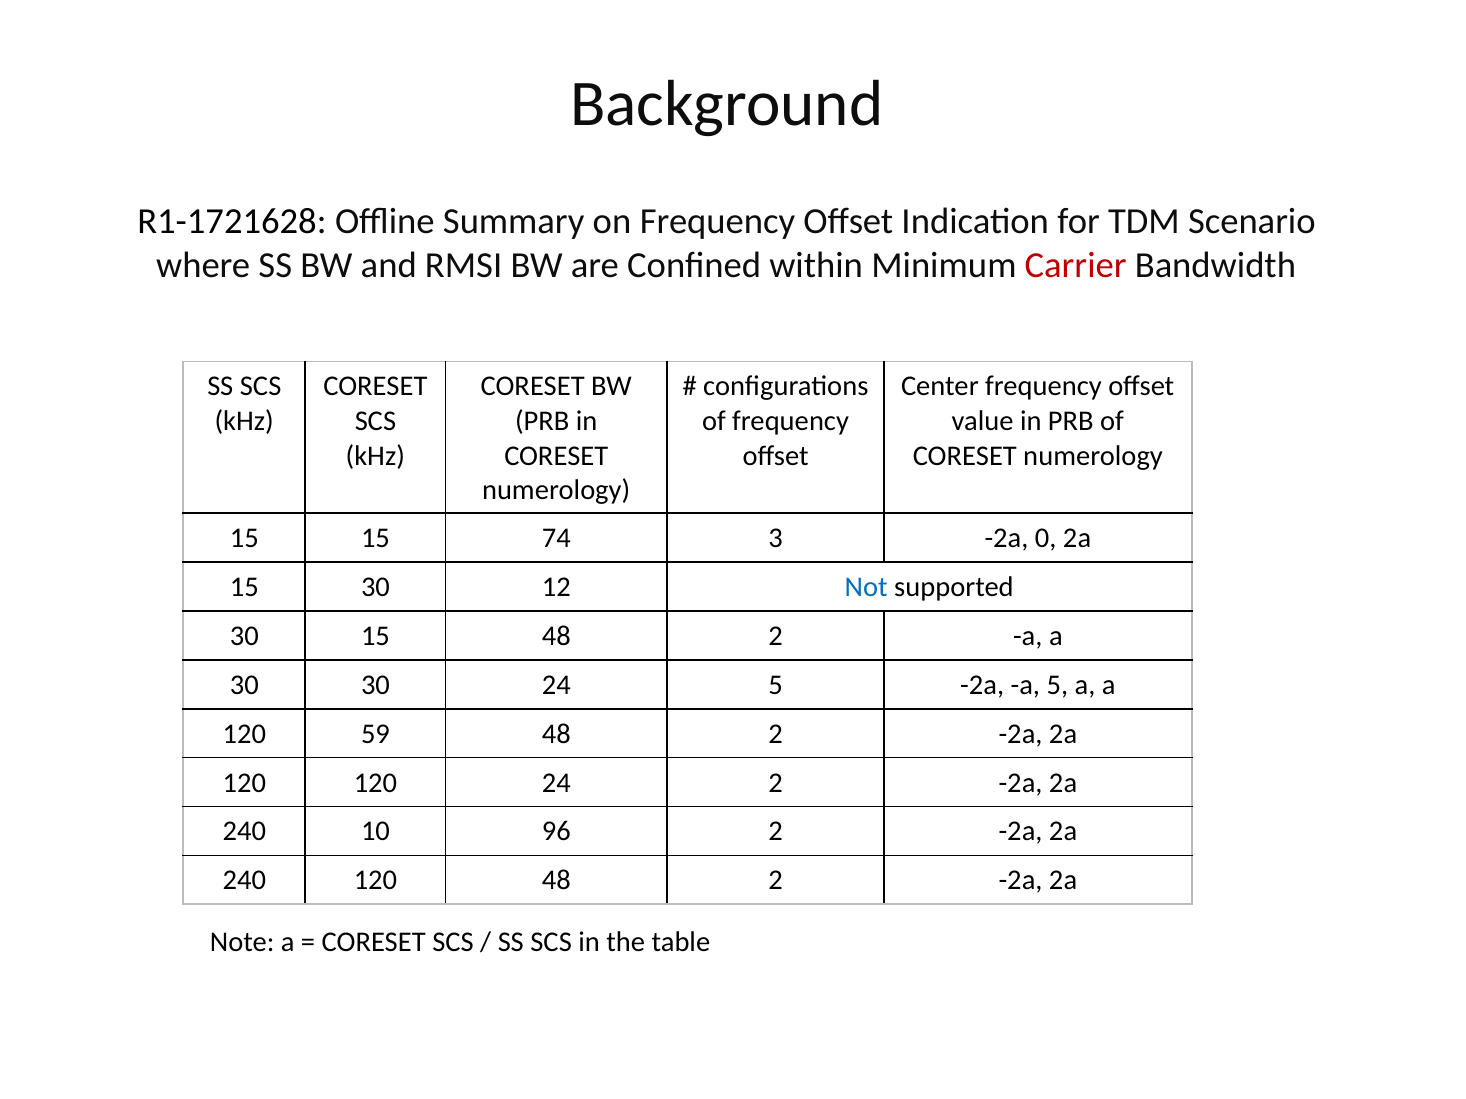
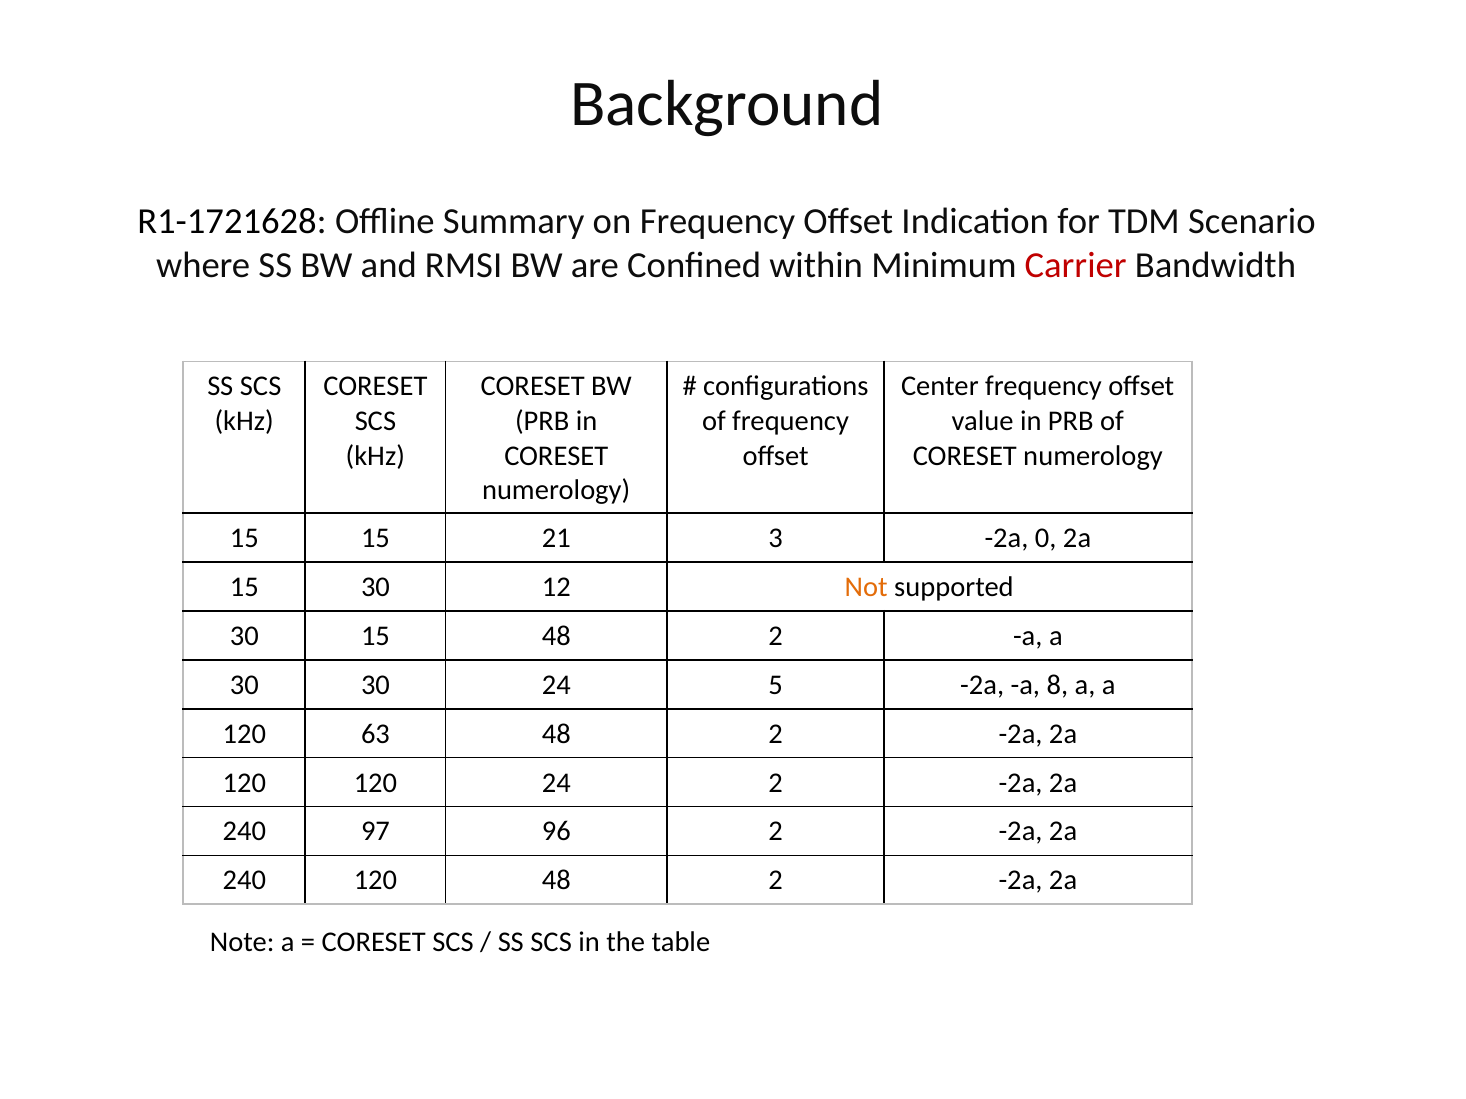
74: 74 -> 21
Not colour: blue -> orange
a 5: 5 -> 8
59: 59 -> 63
10: 10 -> 97
